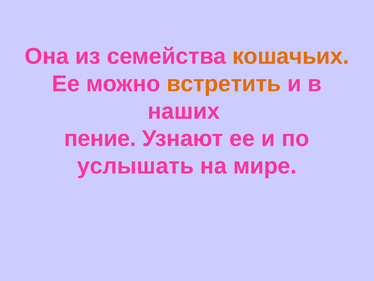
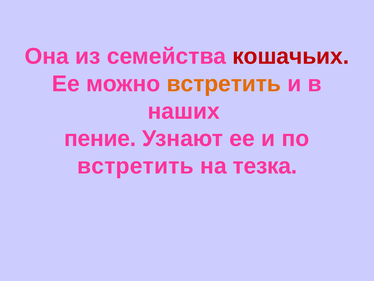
кошачьих colour: orange -> red
услышать at (135, 166): услышать -> встретить
мире: мире -> тезка
